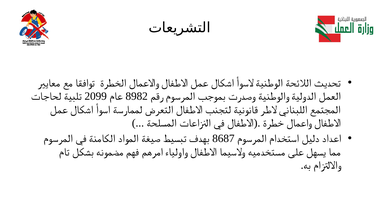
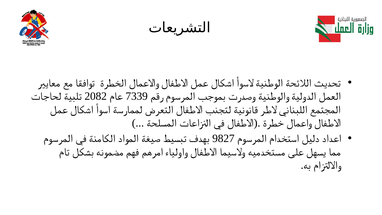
2099: 2099 -> 2082
8982: 8982 -> 7339
8687: 8687 -> 9827
